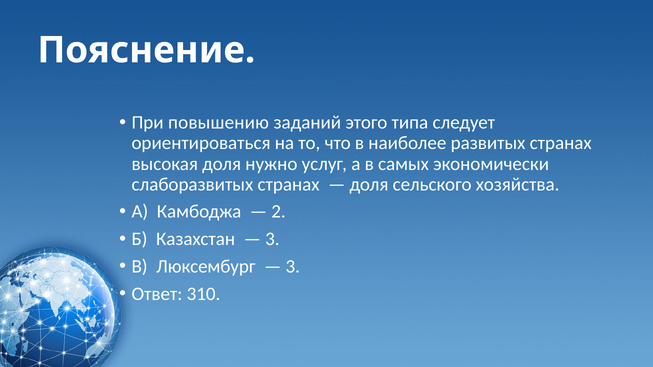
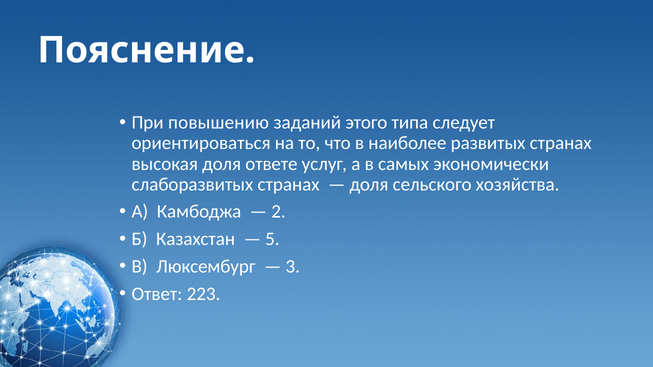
нужно: нужно -> ответе
3 at (272, 239): 3 -> 5
310: 310 -> 223
